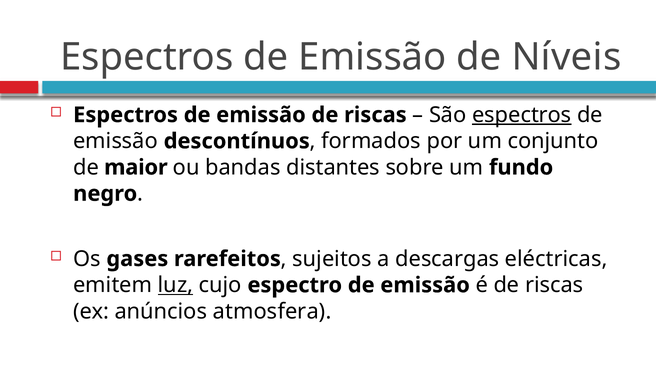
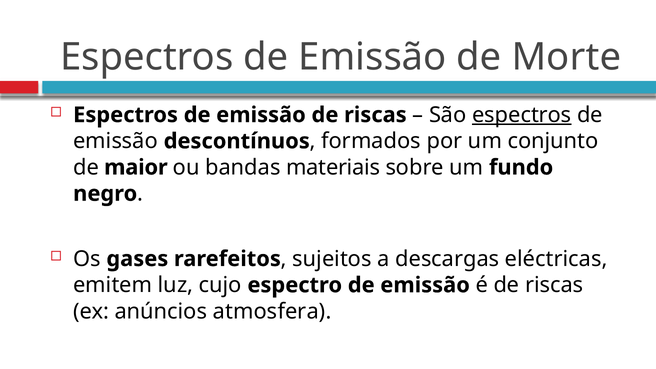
Níveis: Níveis -> Morte
distantes: distantes -> materiais
luz underline: present -> none
